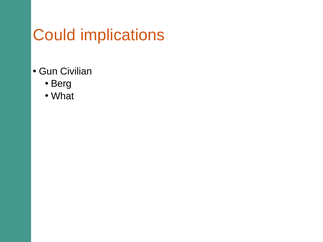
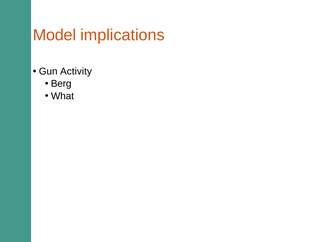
Could: Could -> Model
Civilian: Civilian -> Activity
